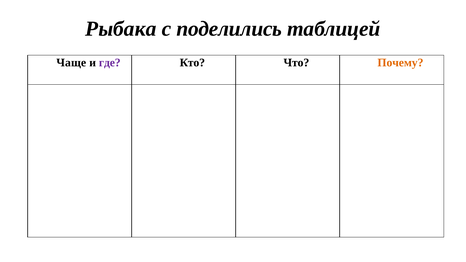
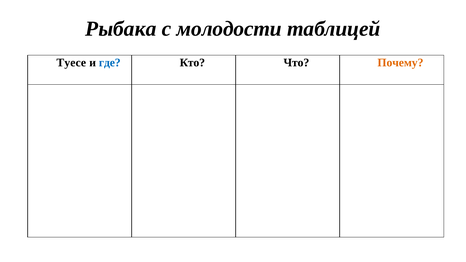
поделились: поделились -> молодости
Чаще: Чаще -> Туесе
где colour: purple -> blue
